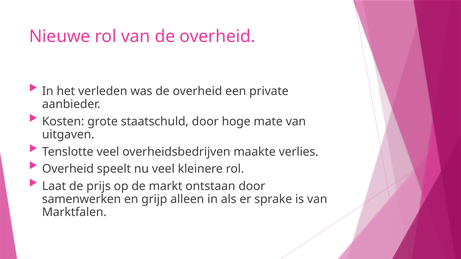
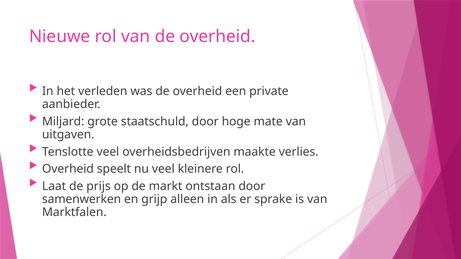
Kosten: Kosten -> Miljard
